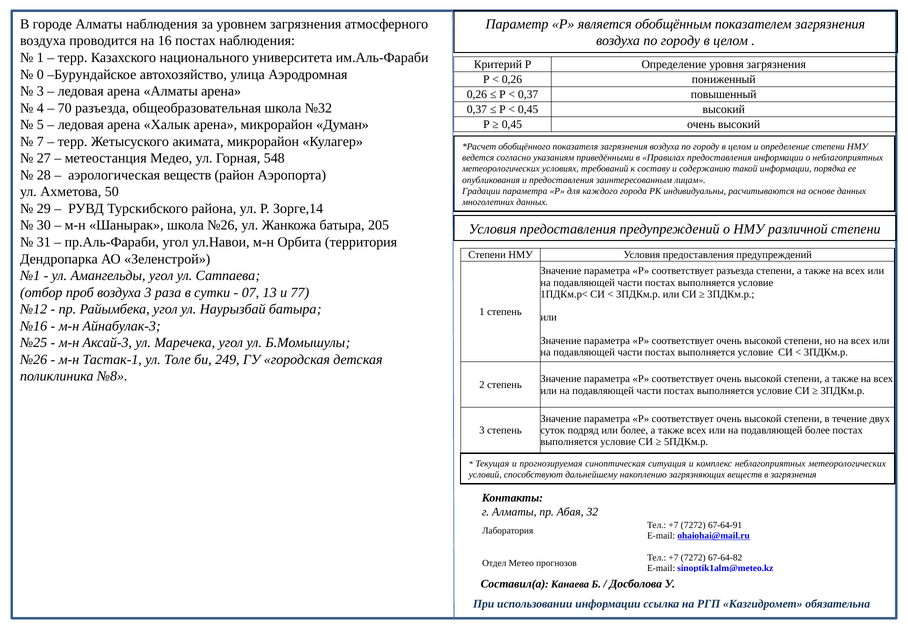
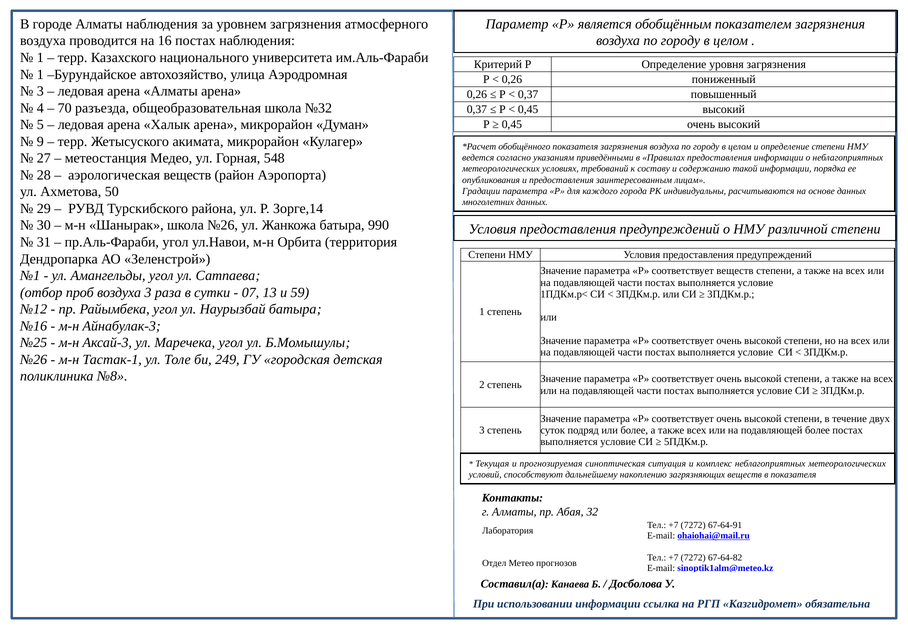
0 at (40, 74): 0 -> 1
7: 7 -> 9
205: 205 -> 990
соответствует разъезда: разъезда -> веществ
77: 77 -> 59
в загрязнения: загрязнения -> показателя
